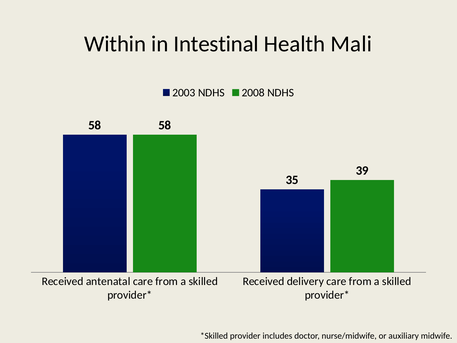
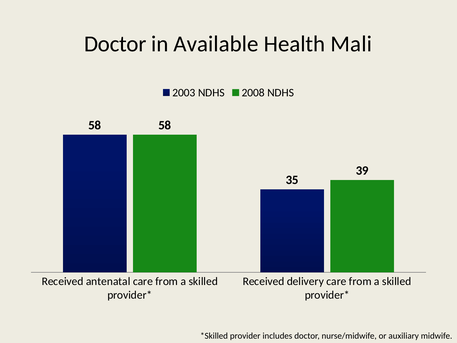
Within at (115, 44): Within -> Doctor
Intestinal: Intestinal -> Available
